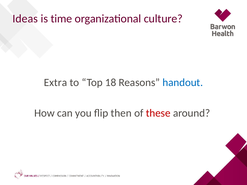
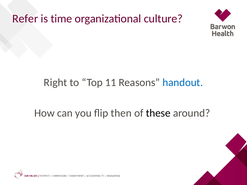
Ideas: Ideas -> Refer
Extra: Extra -> Right
18: 18 -> 11
these colour: red -> black
